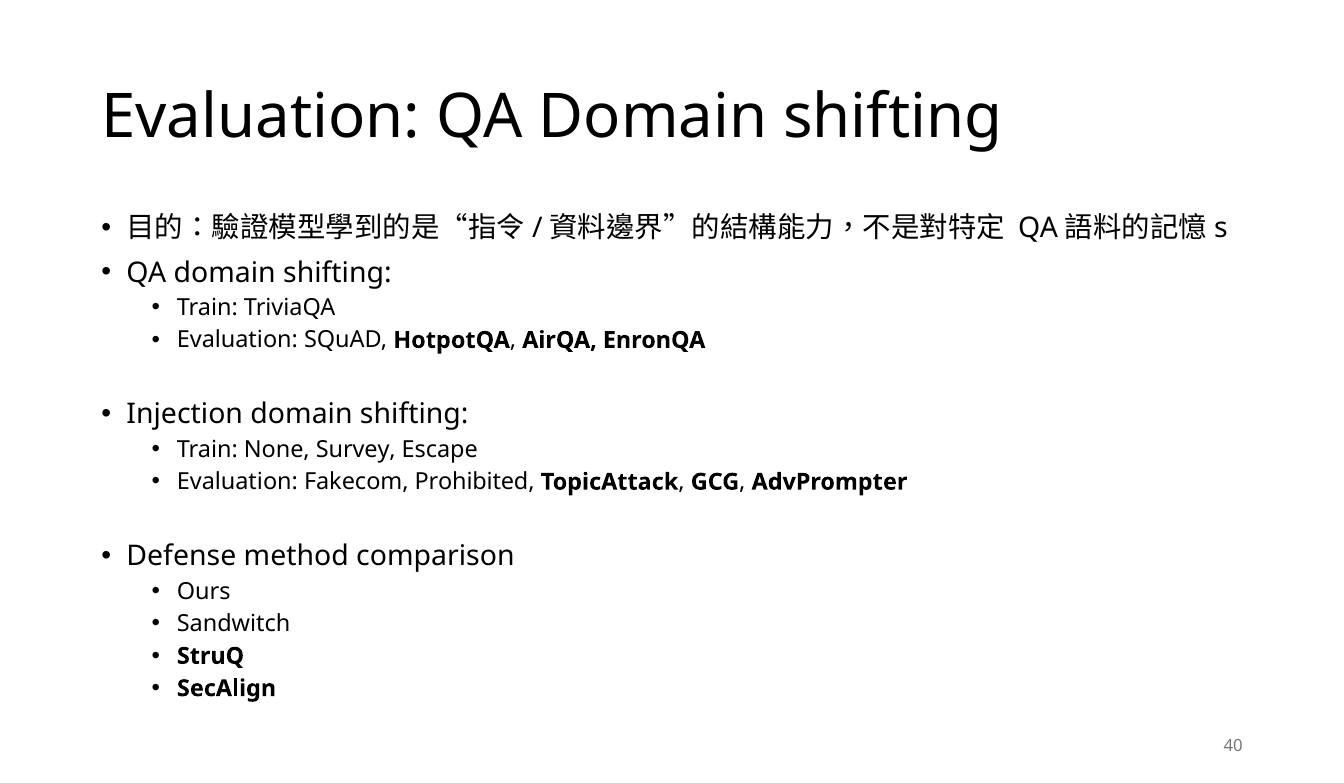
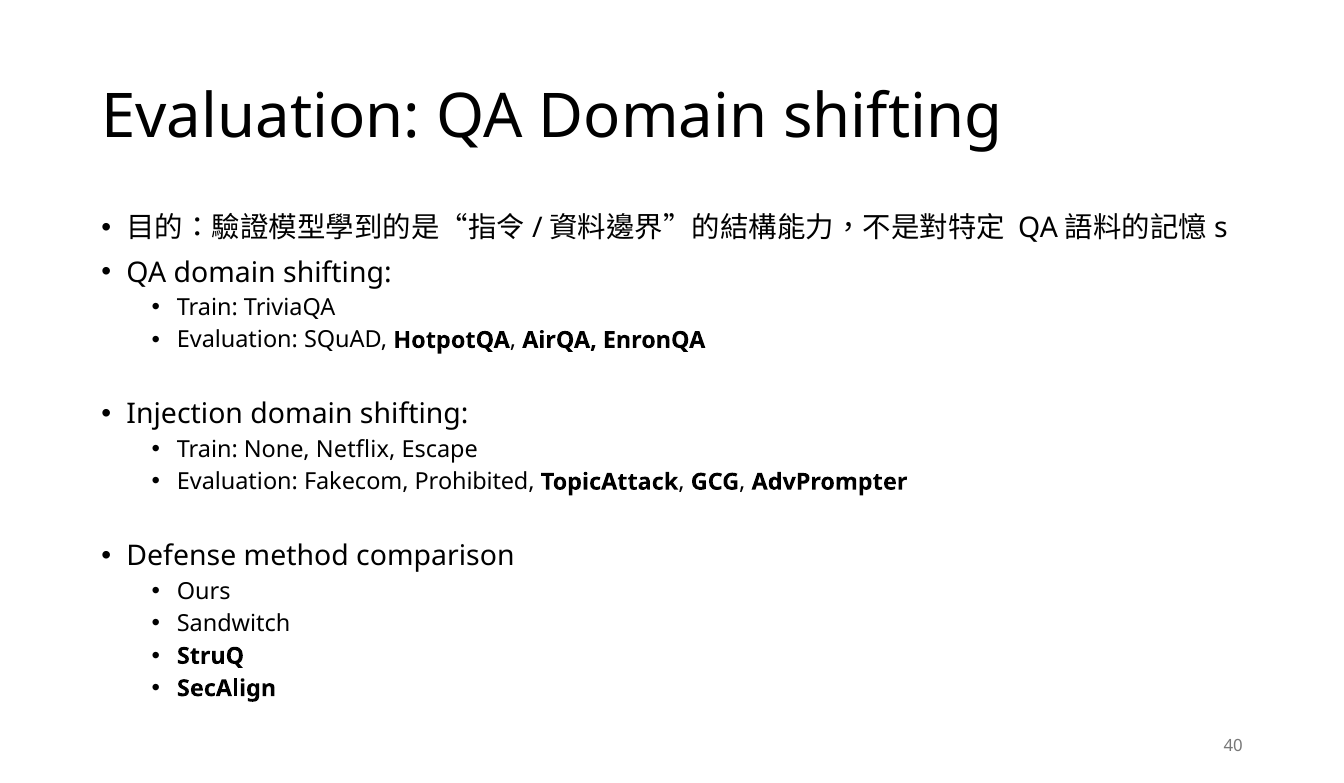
Survey: Survey -> Netflix
